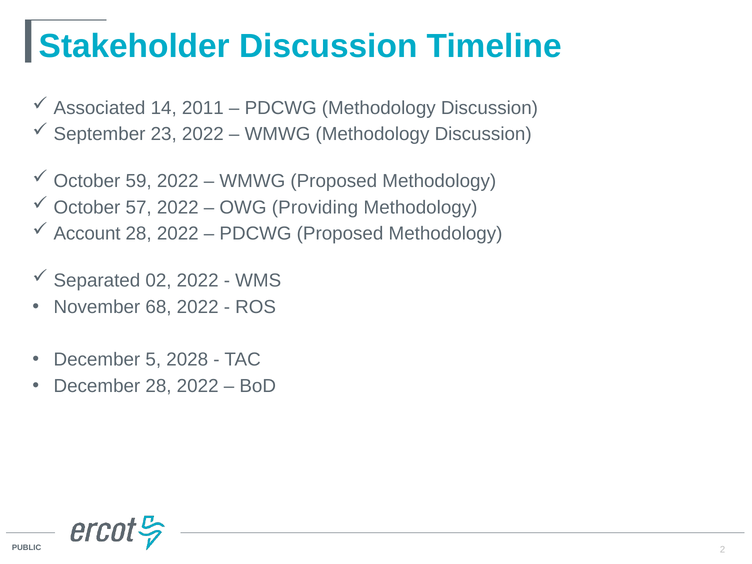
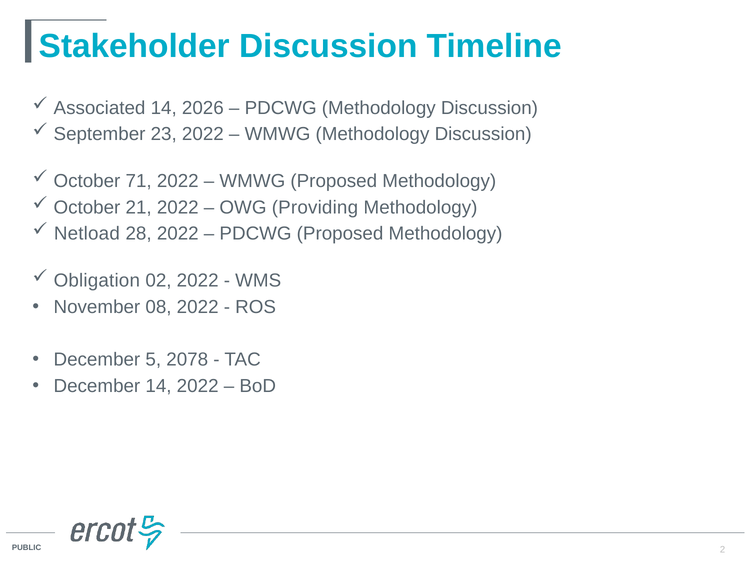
2011: 2011 -> 2026
59: 59 -> 71
57: 57 -> 21
Account: Account -> Netload
Separated: Separated -> Obligation
68: 68 -> 08
2028: 2028 -> 2078
December 28: 28 -> 14
